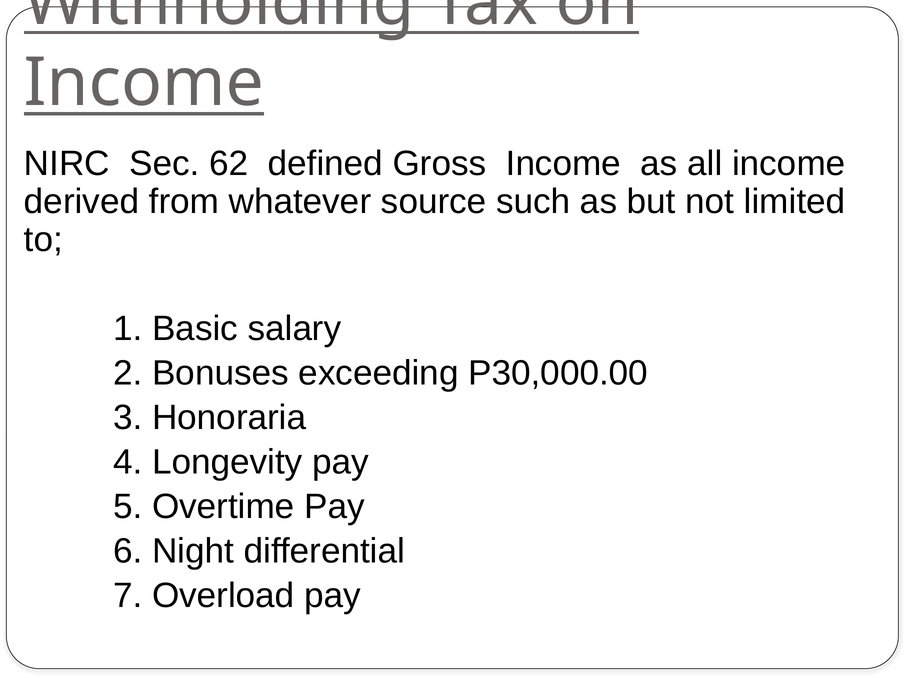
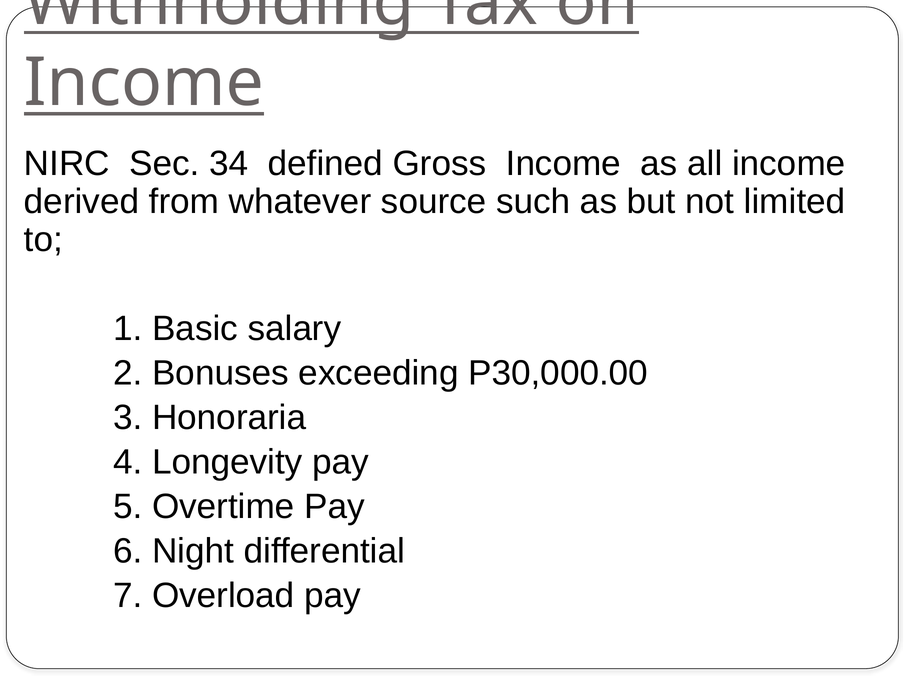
62: 62 -> 34
